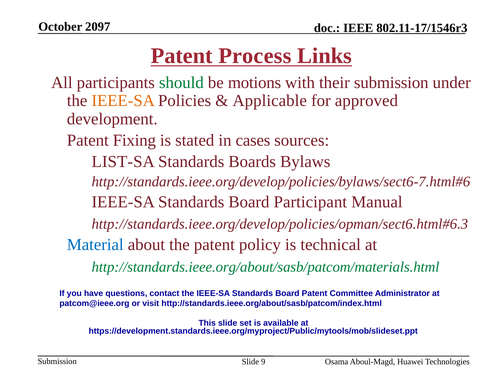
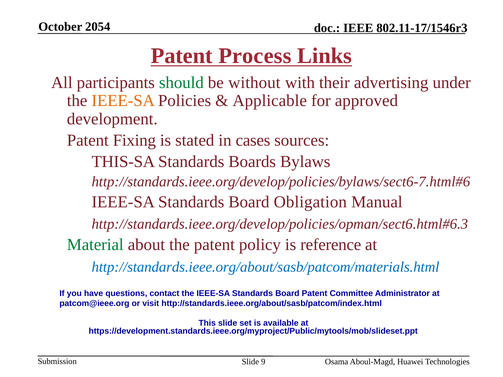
2097: 2097 -> 2054
motions: motions -> without
their submission: submission -> advertising
LIST-SA: LIST-SA -> THIS-SA
Participant: Participant -> Obligation
Material colour: blue -> green
technical: technical -> reference
http://standards.ieee.org/about/sasb/patcom/materials.html colour: green -> blue
